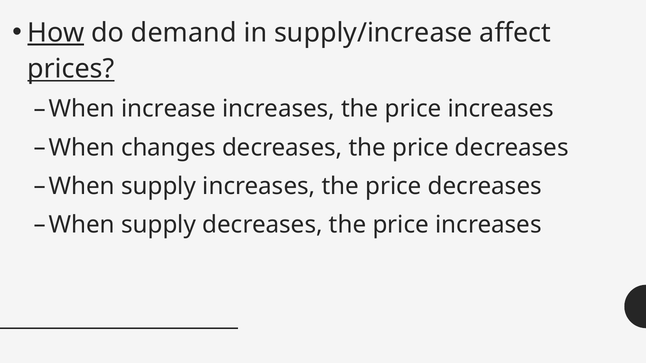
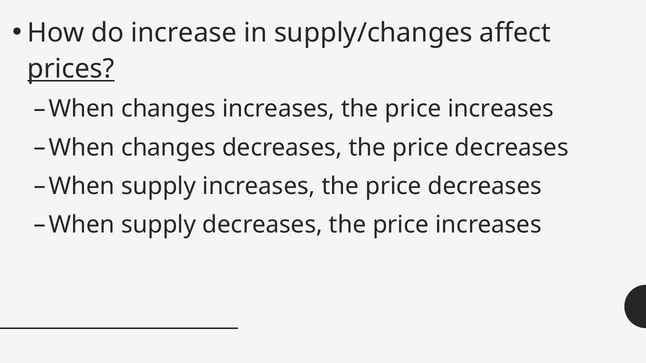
How underline: present -> none
demand: demand -> increase
supply/increase: supply/increase -> supply/changes
increase at (168, 109): increase -> changes
